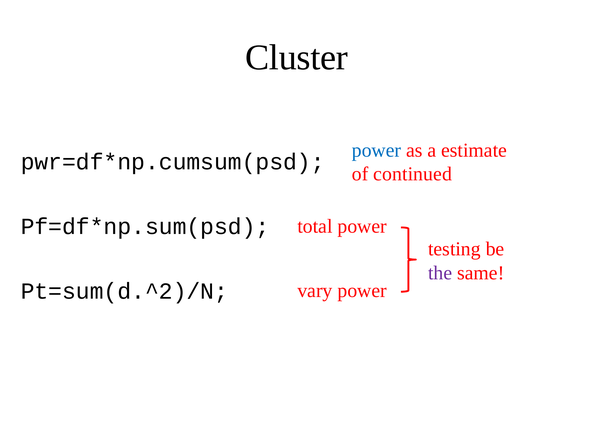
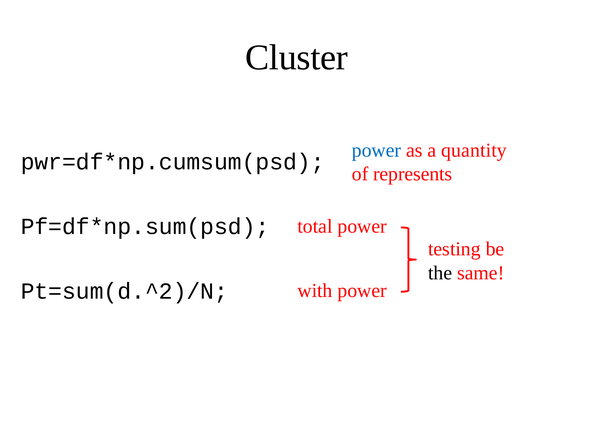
estimate: estimate -> quantity
continued: continued -> represents
the colour: purple -> black
vary: vary -> with
